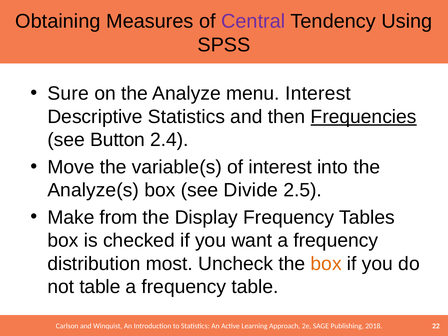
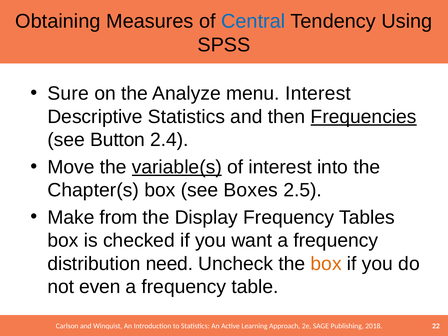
Central colour: purple -> blue
variable(s underline: none -> present
Analyze(s: Analyze(s -> Chapter(s
Divide: Divide -> Boxes
most: most -> need
not table: table -> even
